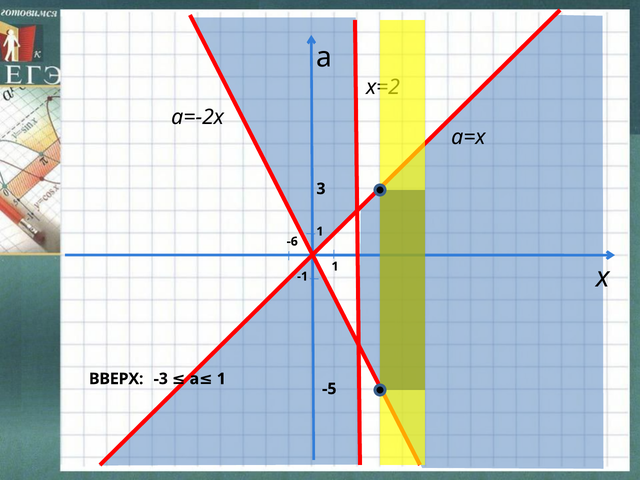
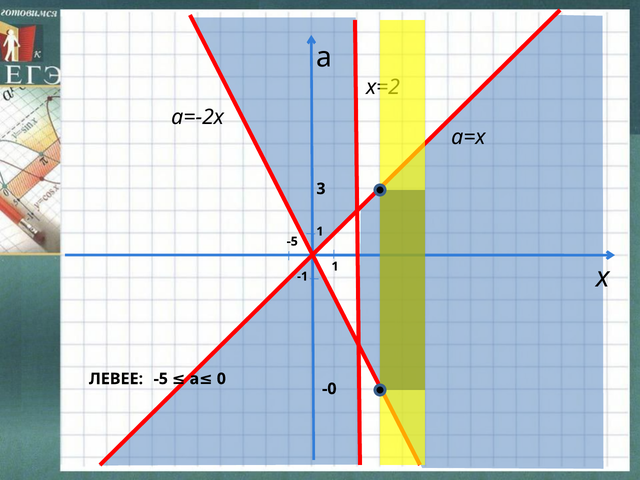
-6 at (292, 241): -6 -> -5
ВВЕРХ: ВВЕРХ -> ЛЕВЕЕ
-3 at (161, 379): -3 -> -5
а 1: 1 -> 0
-5: -5 -> -0
